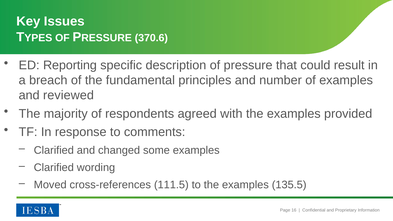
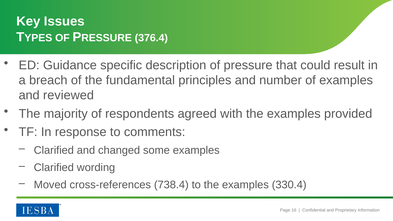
370.6: 370.6 -> 376.4
Reporting: Reporting -> Guidance
111.5: 111.5 -> 738.4
135.5: 135.5 -> 330.4
